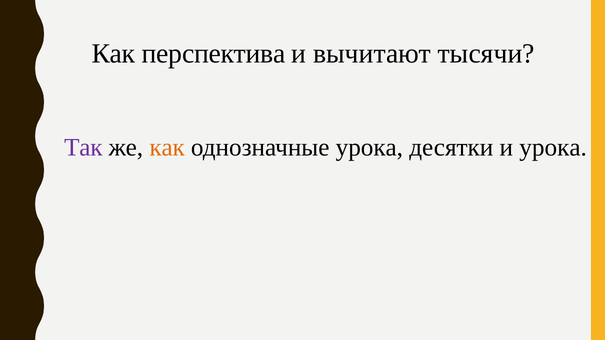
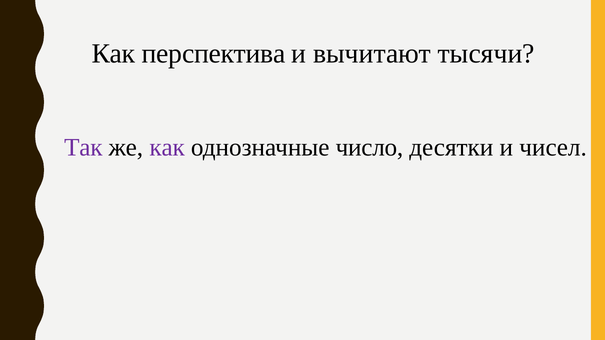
как at (167, 148) colour: orange -> purple
однозначные урока: урока -> число
и урока: урока -> чисел
